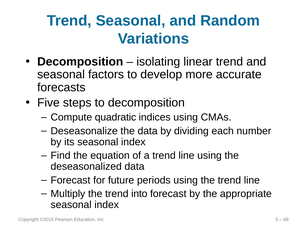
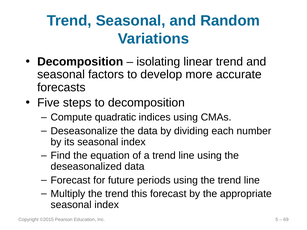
into: into -> this
